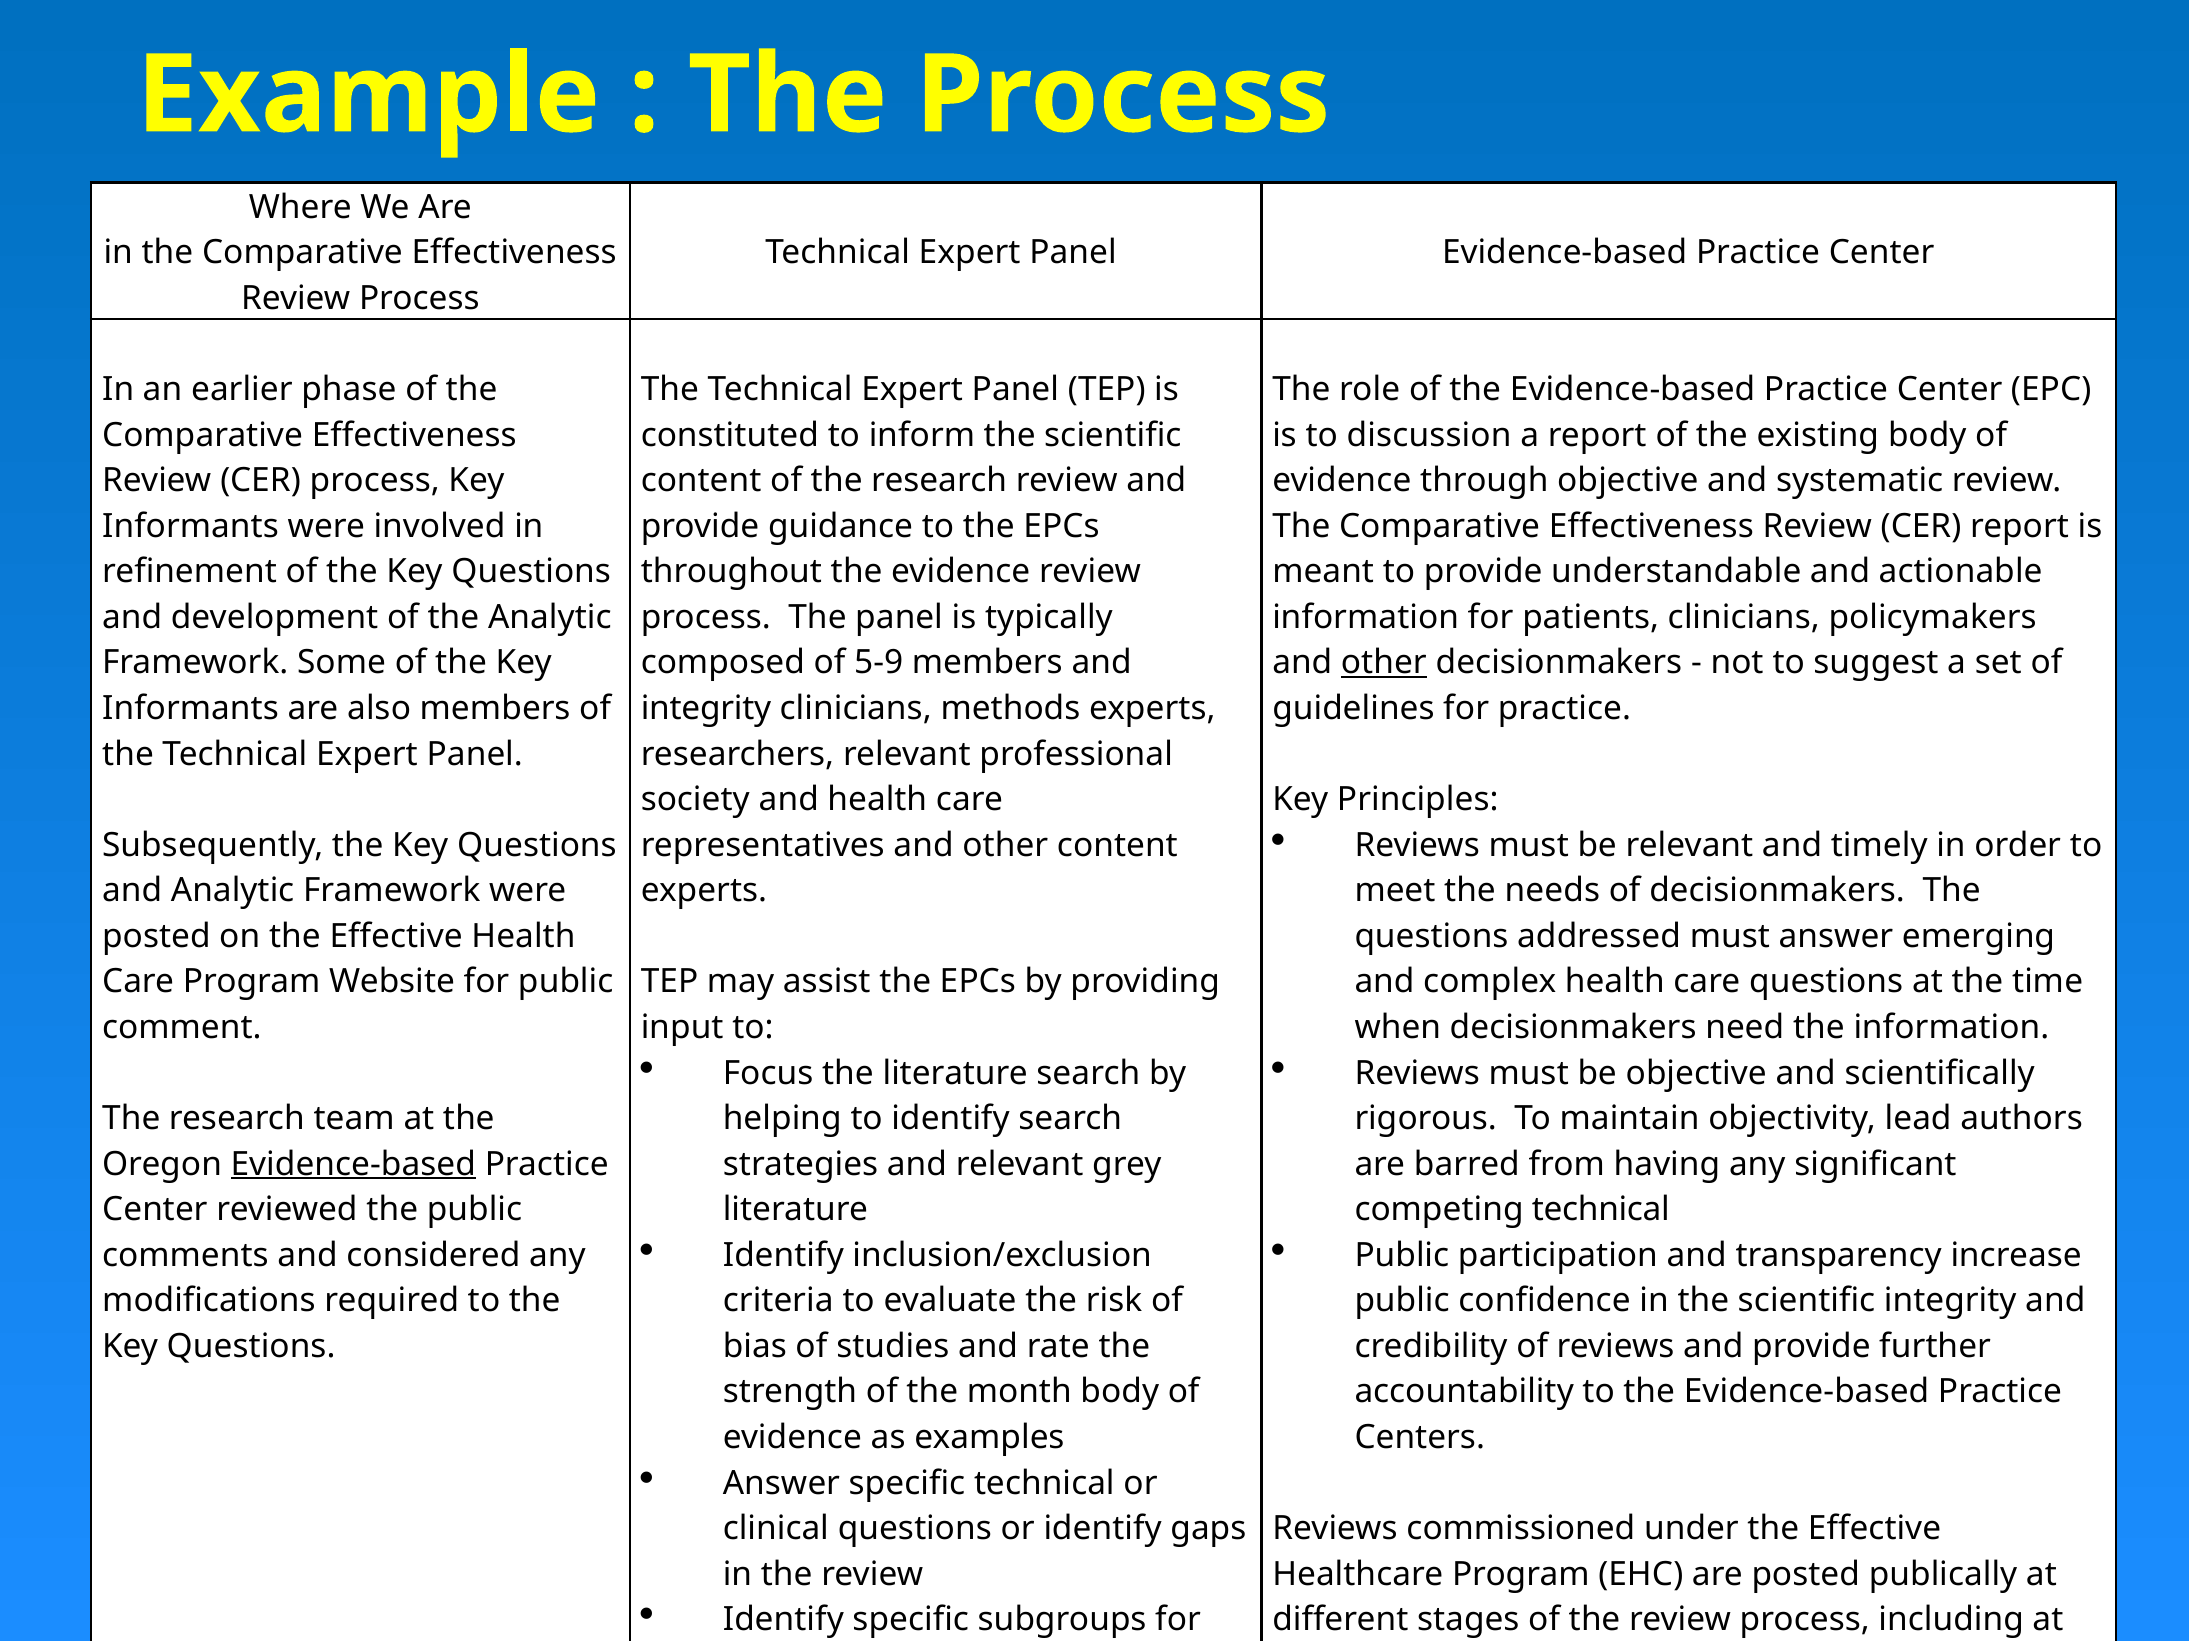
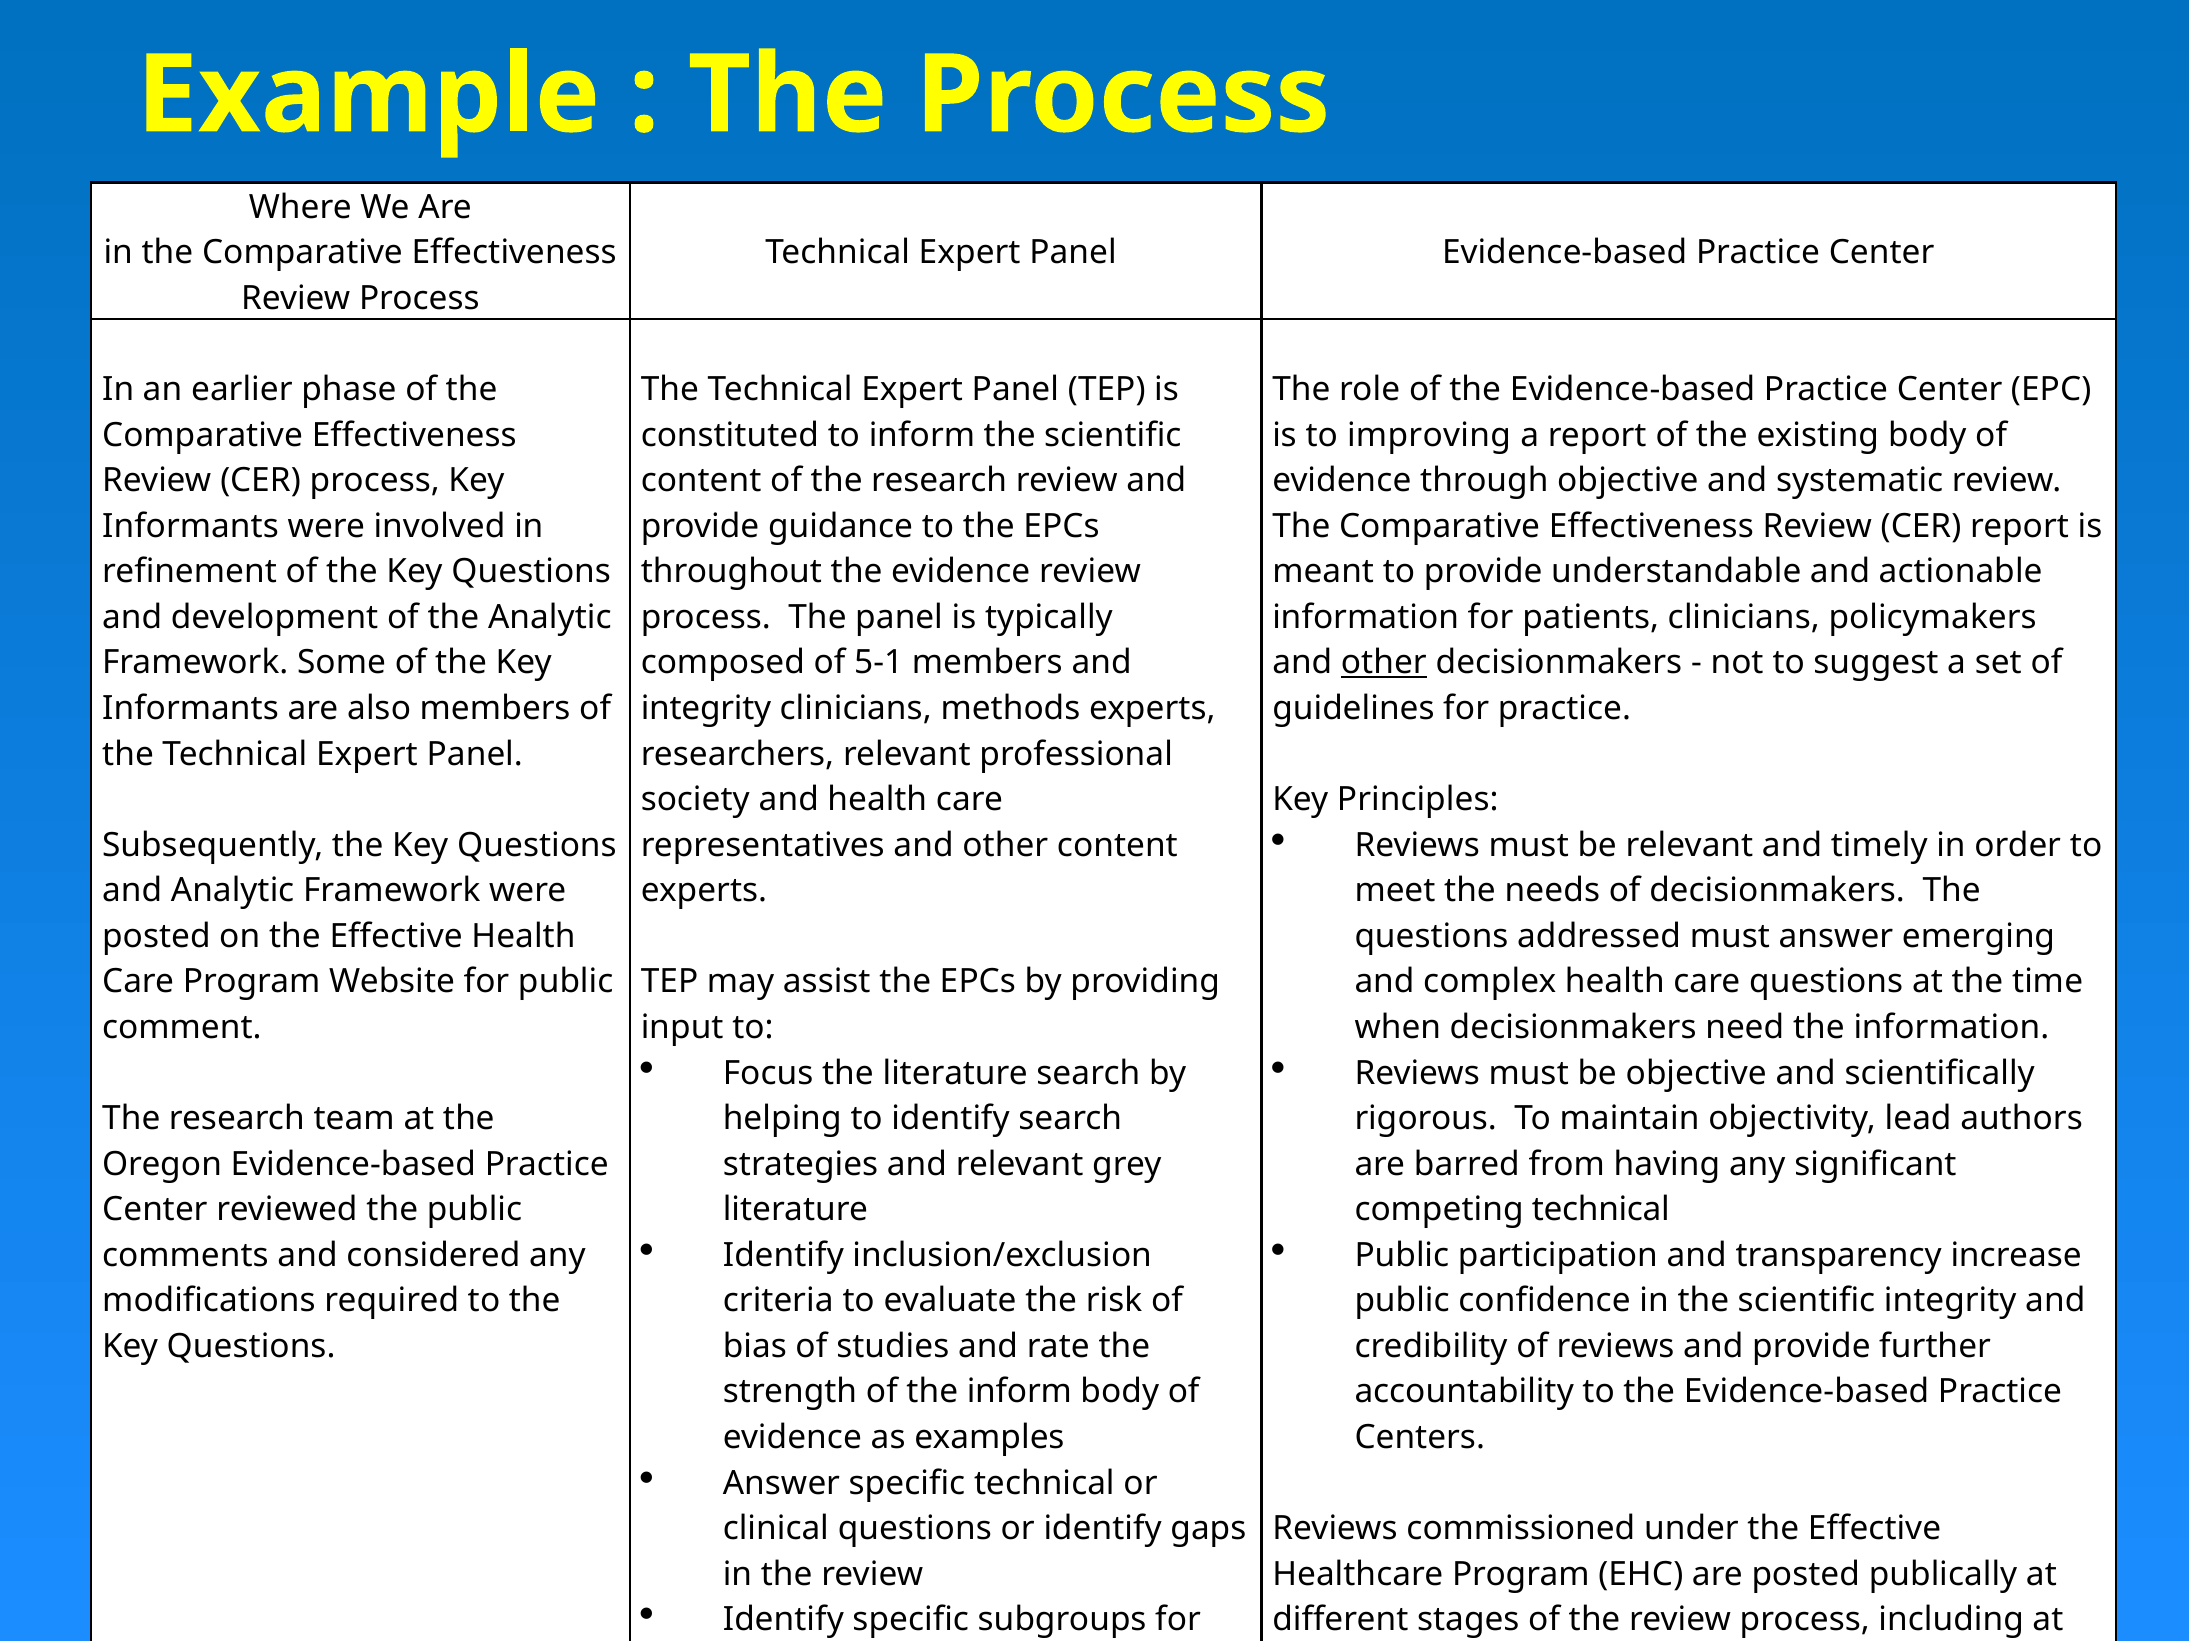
discussion: discussion -> improving
5-9: 5-9 -> 5-1
Evidence-based at (353, 1165) underline: present -> none
the month: month -> inform
